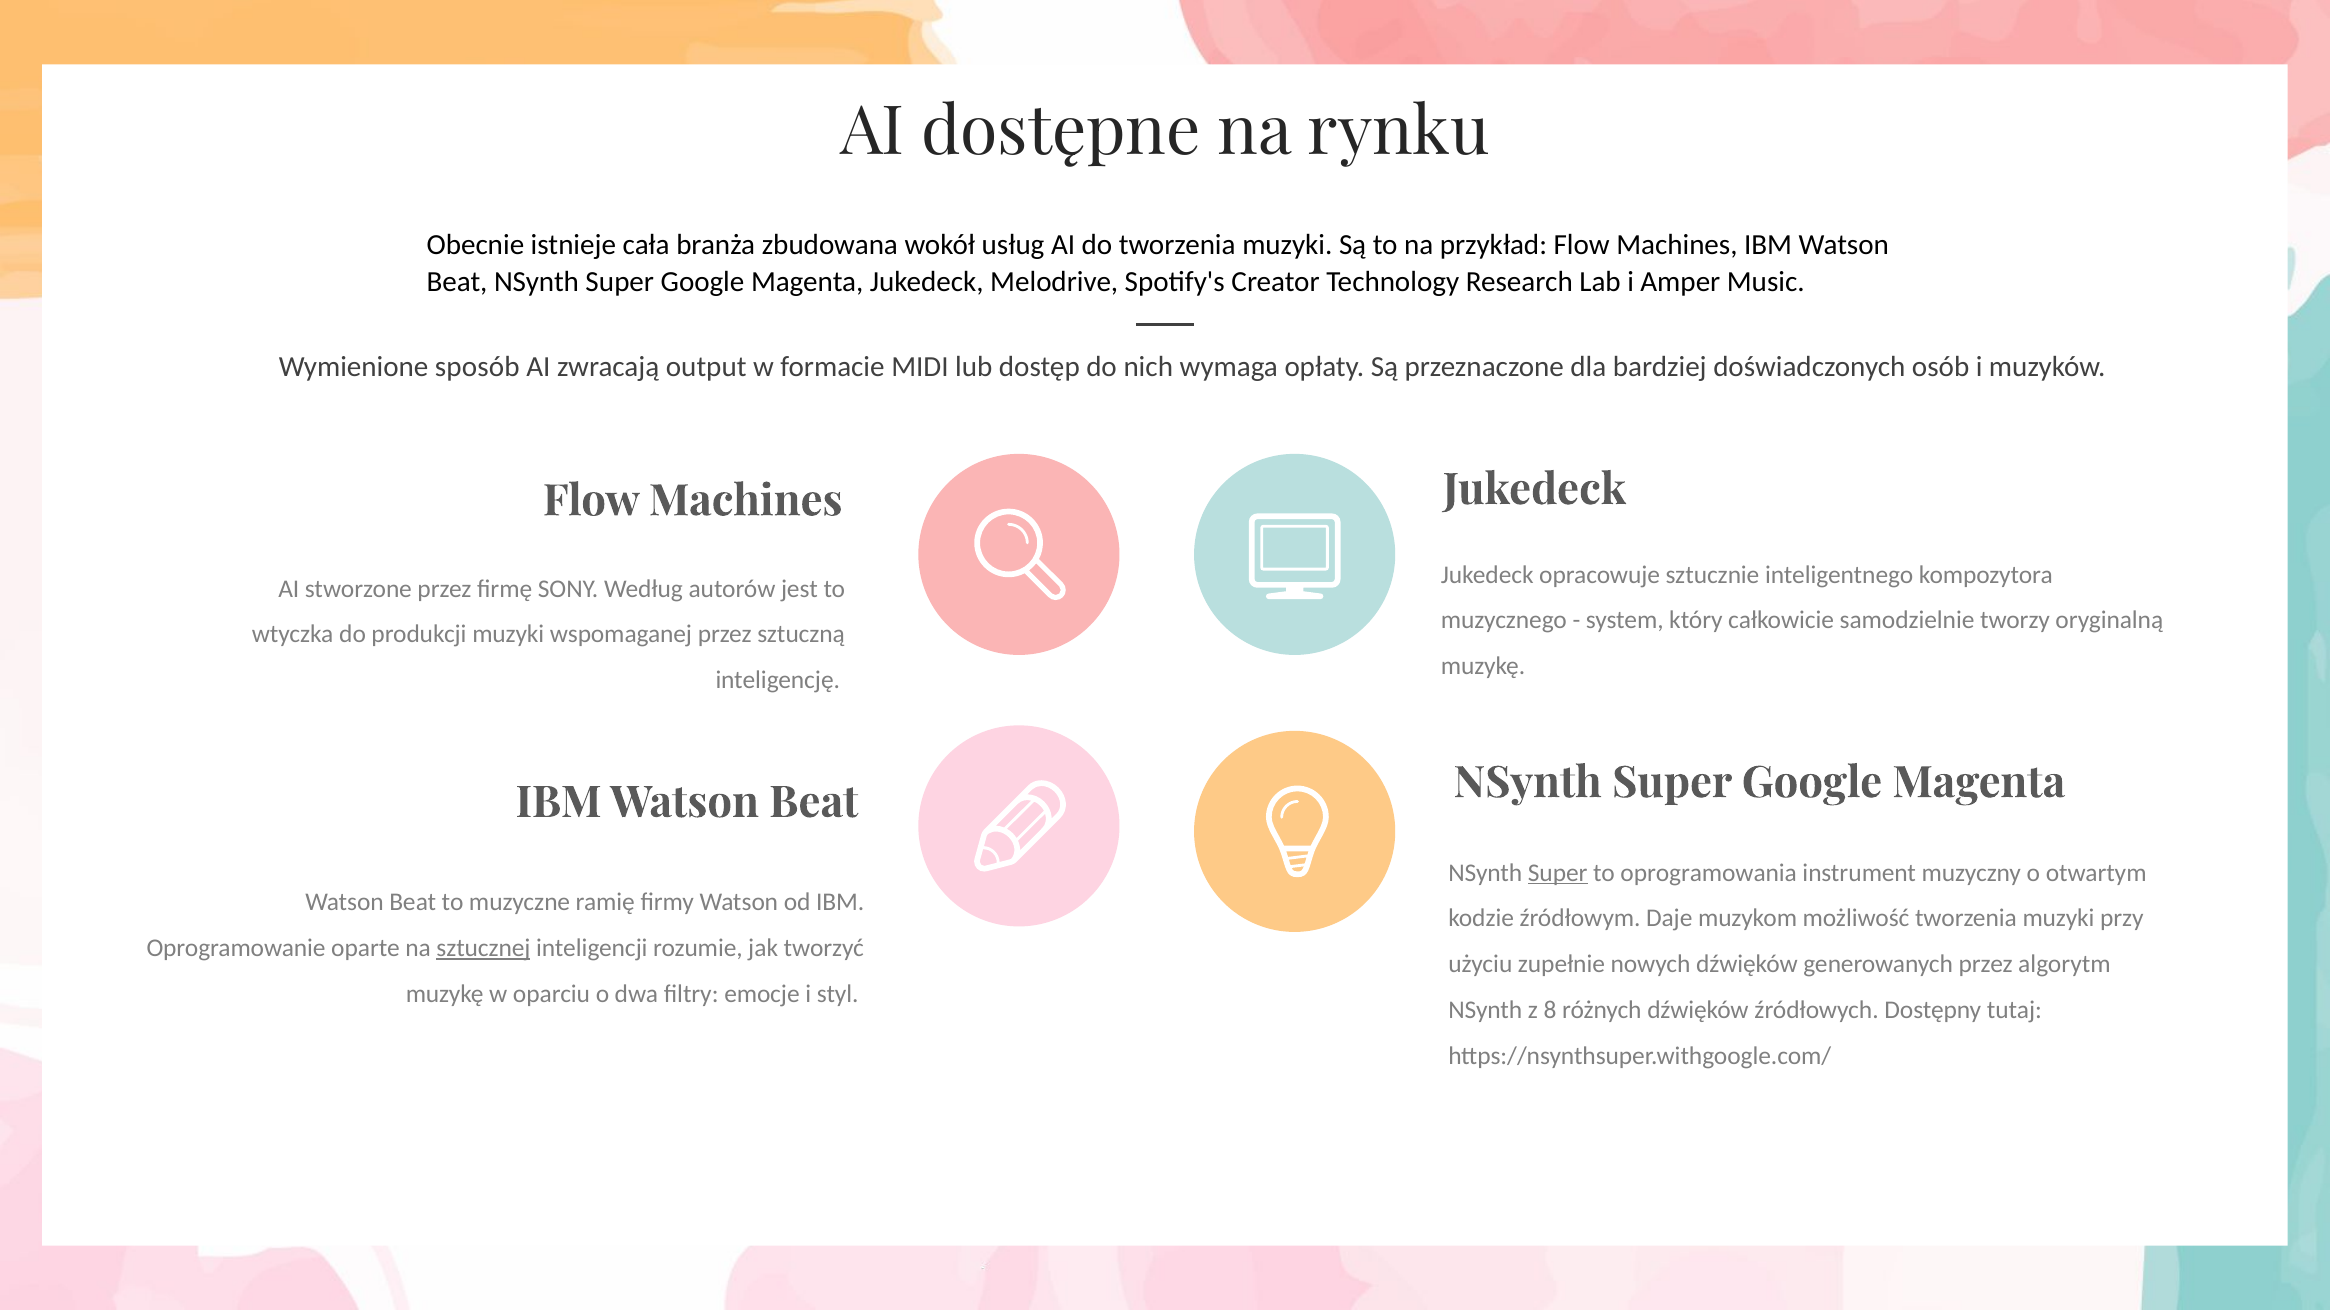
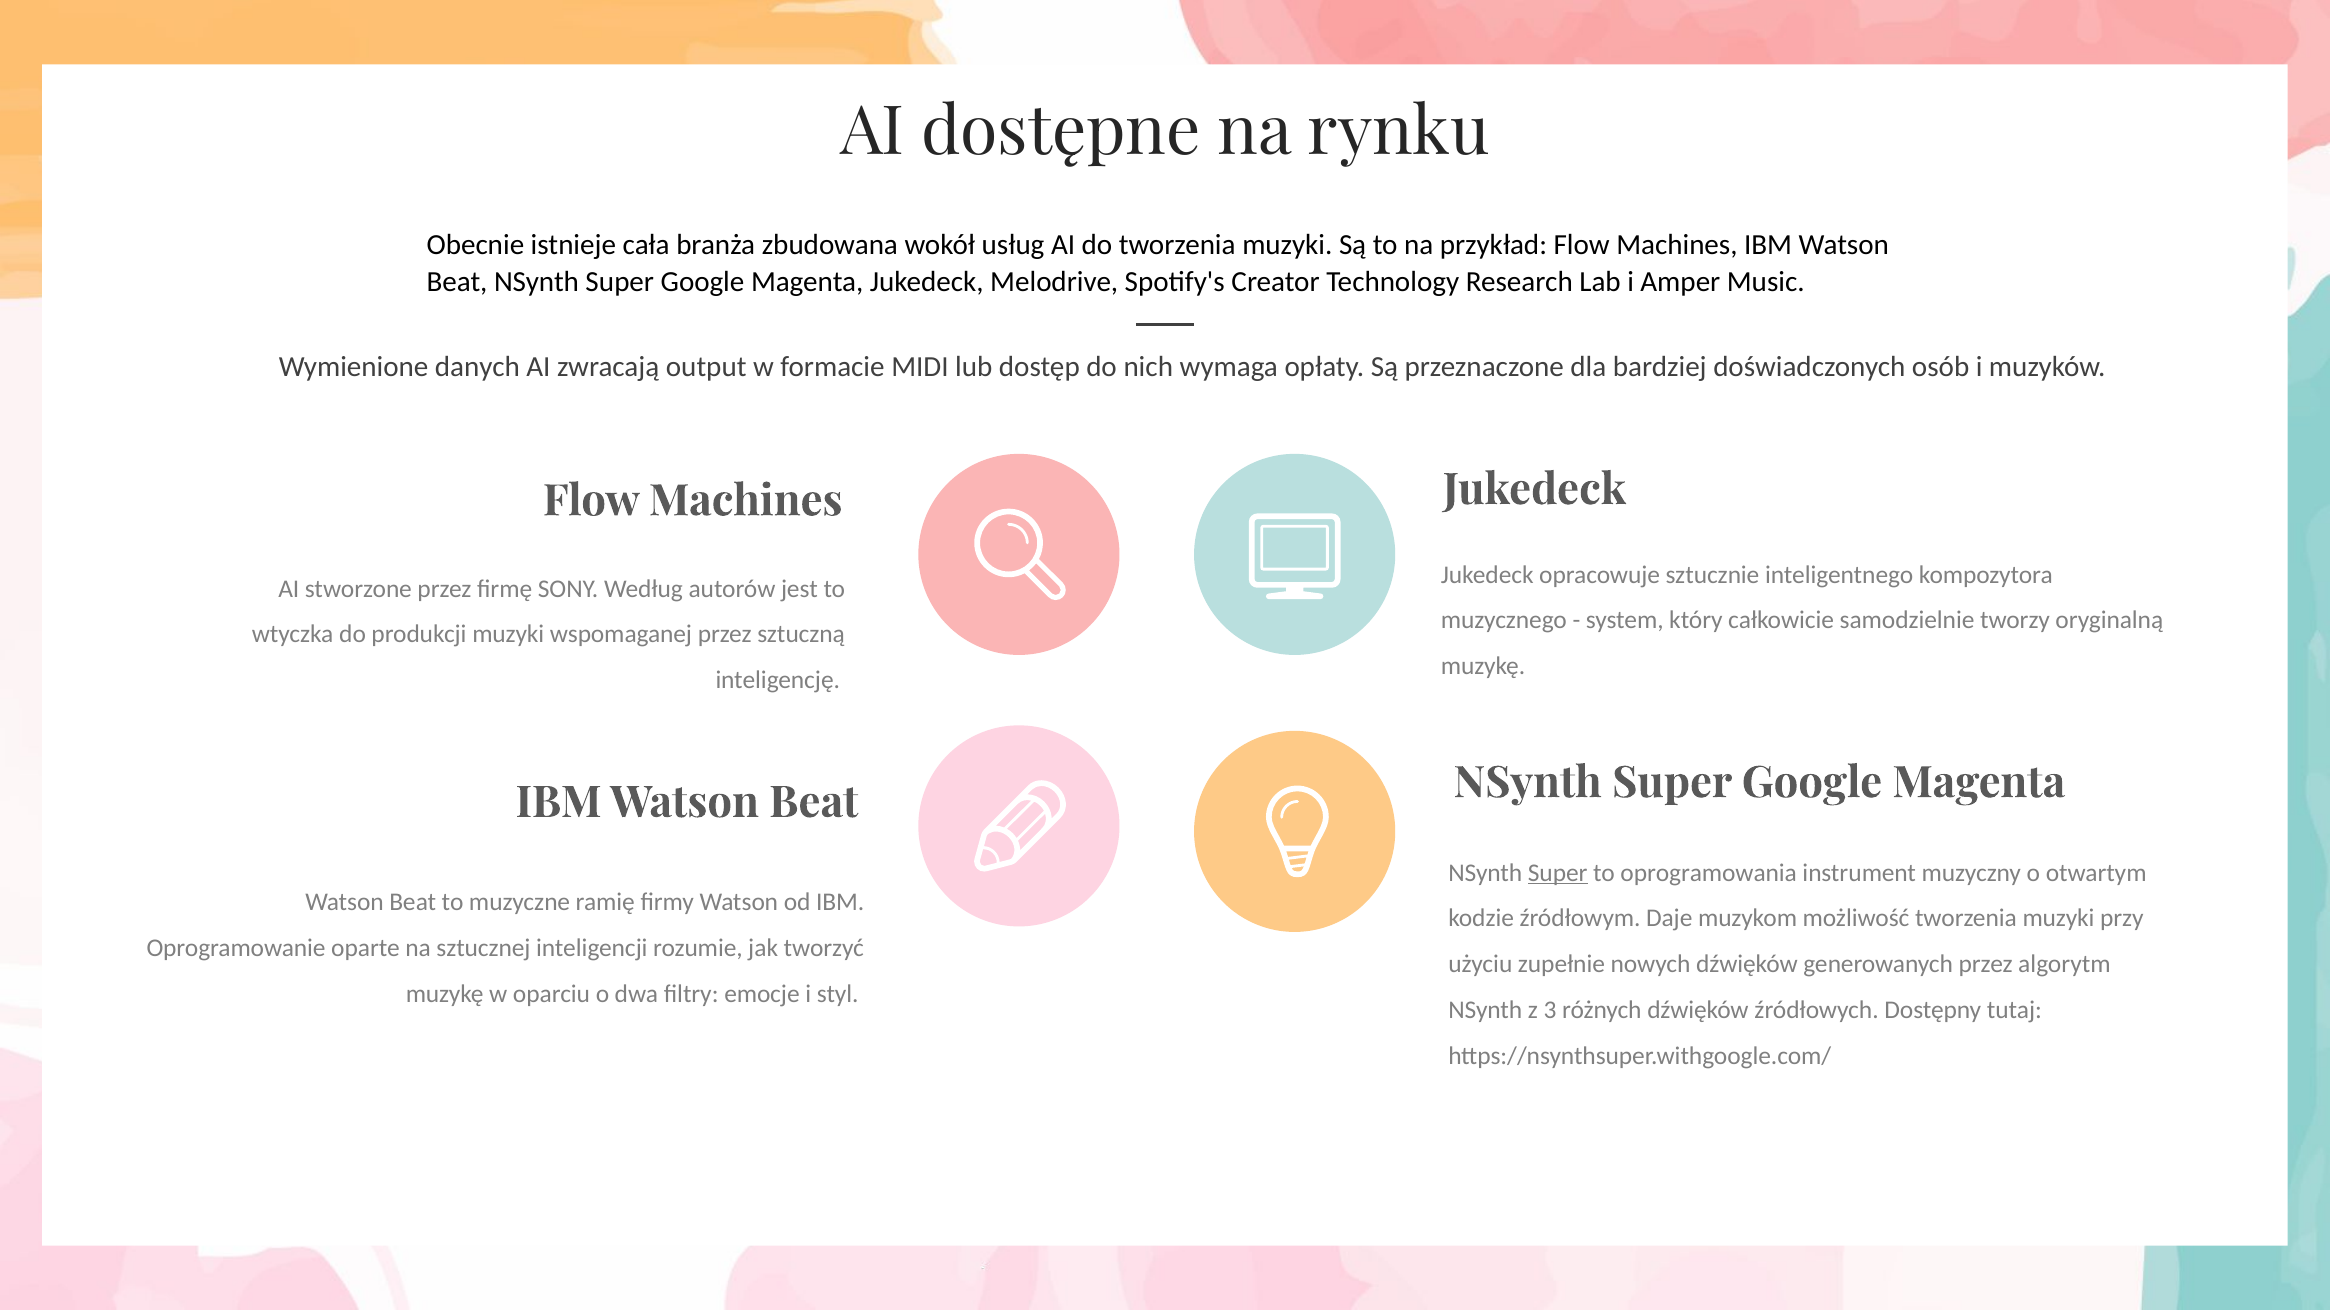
sposób: sposób -> danych
sztucznej underline: present -> none
8: 8 -> 3
